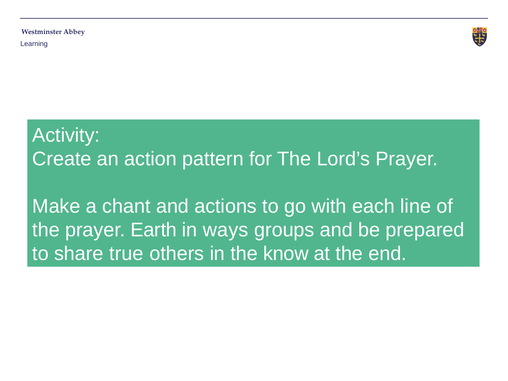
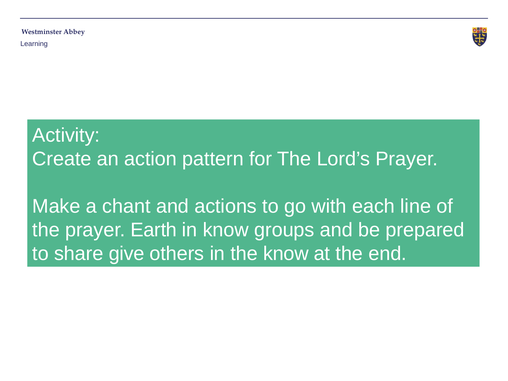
in ways: ways -> know
true: true -> give
